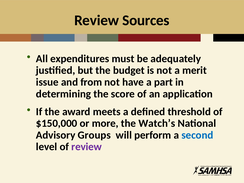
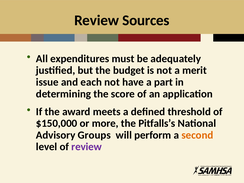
from: from -> each
Watch’s: Watch’s -> Pitfalls’s
second colour: blue -> orange
